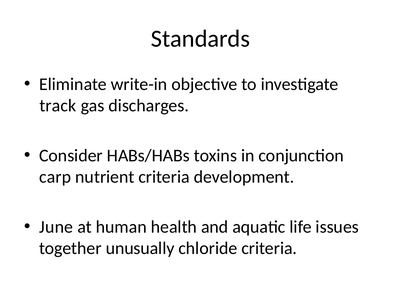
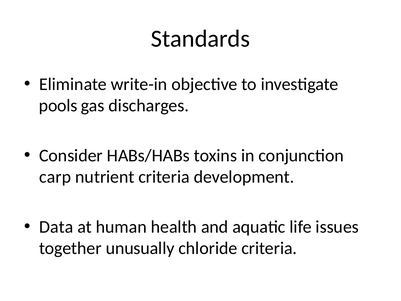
track: track -> pools
June: June -> Data
